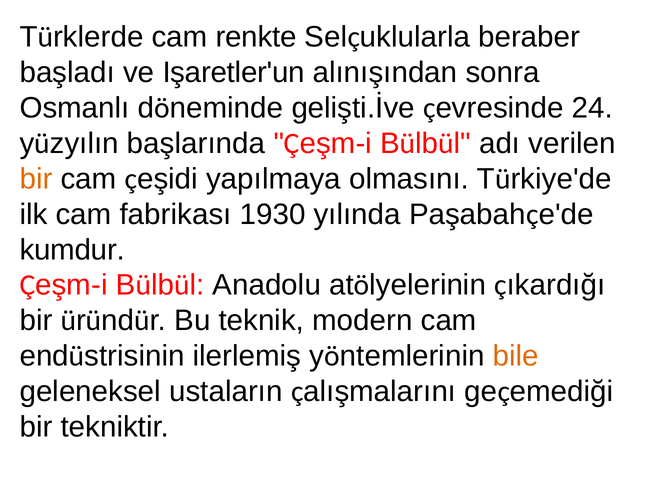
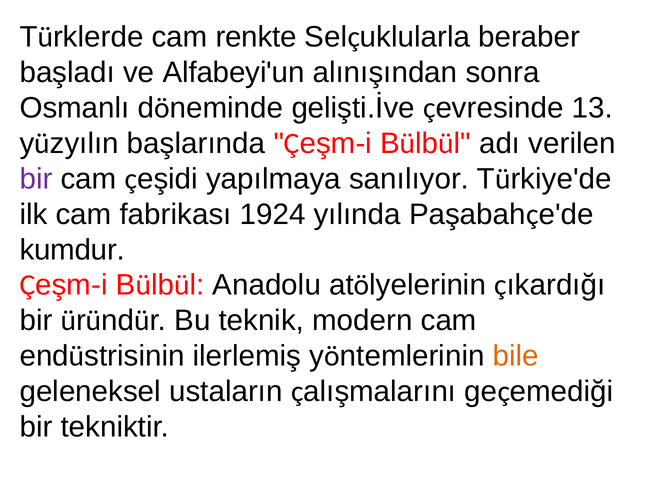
Işaretler'un: Işaretler'un -> Alfabeyi'un
24: 24 -> 13
bir at (36, 179) colour: orange -> purple
olmasını: olmasını -> sanılıyor
1930: 1930 -> 1924
